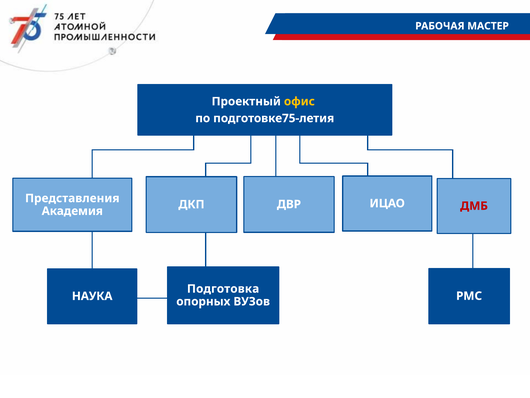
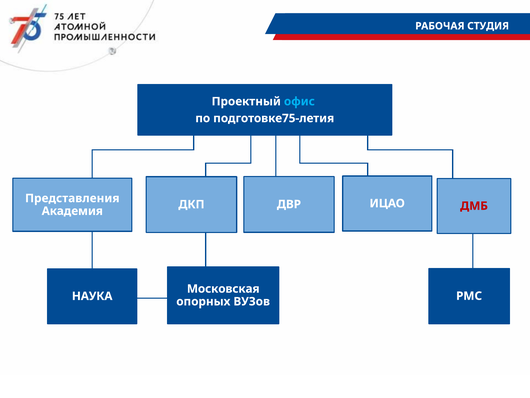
МАСТЕР: МАСТЕР -> СТУДИЯ
офис colour: yellow -> light blue
Подготовка: Подготовка -> Московская
